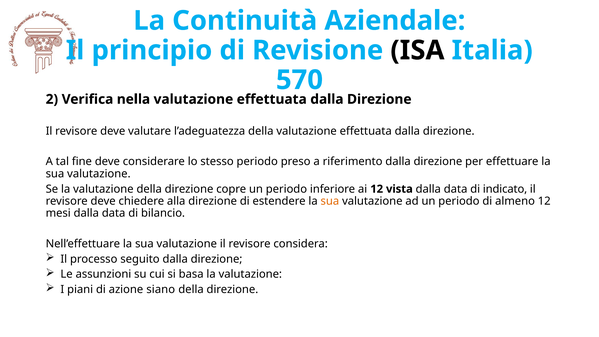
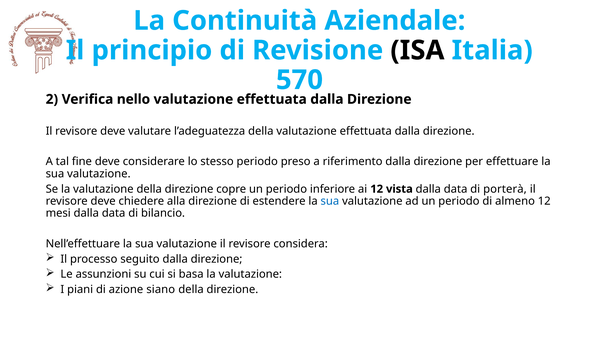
nella: nella -> nello
indicato: indicato -> porterà
sua at (330, 201) colour: orange -> blue
